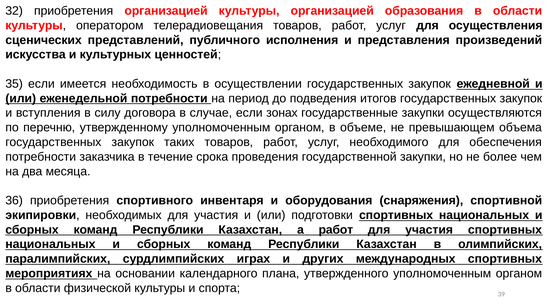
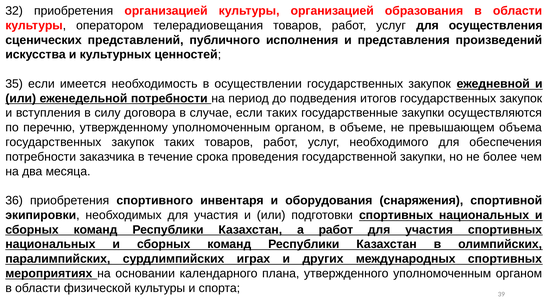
если зонах: зонах -> таких
